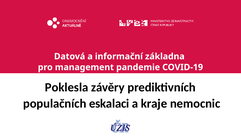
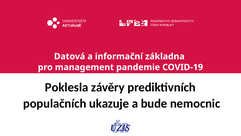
eskalaci: eskalaci -> ukazuje
kraje: kraje -> bude
